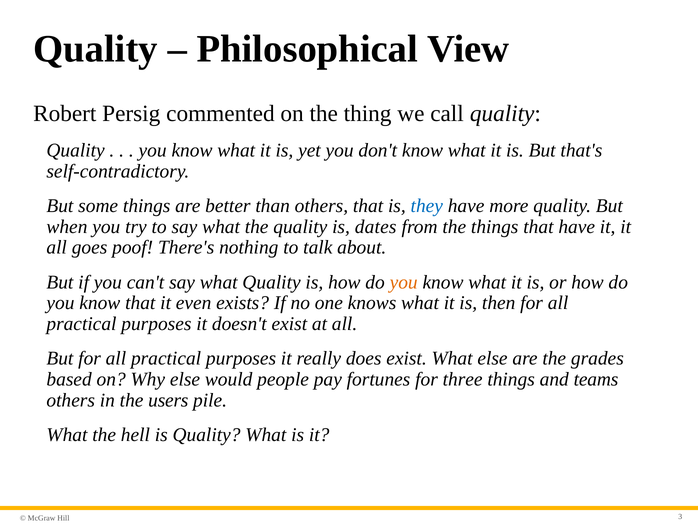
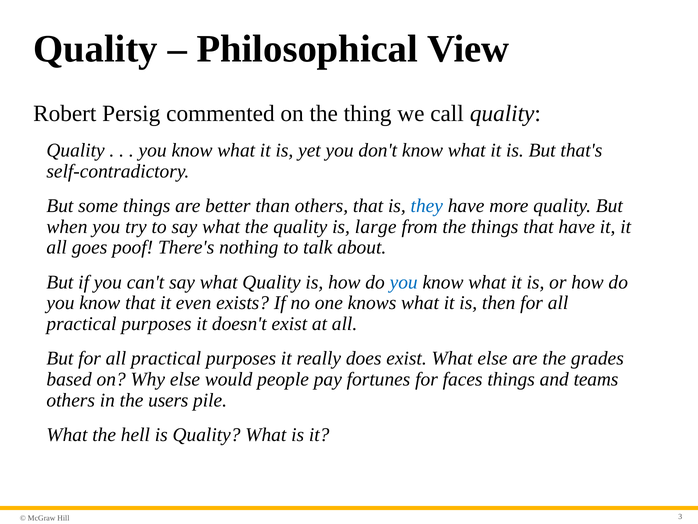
dates: dates -> large
you at (404, 282) colour: orange -> blue
three: three -> faces
